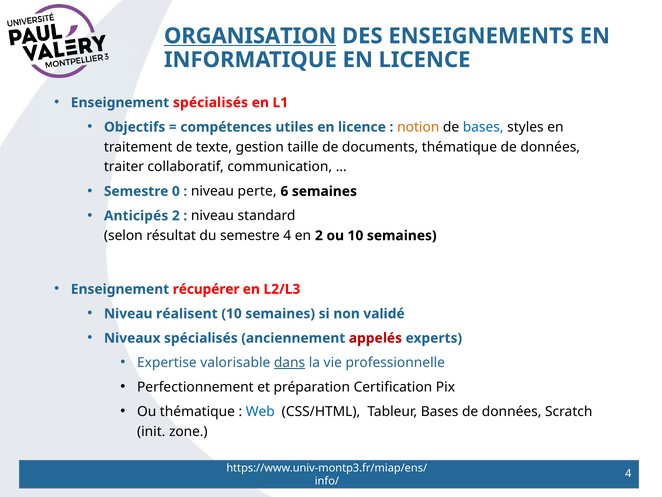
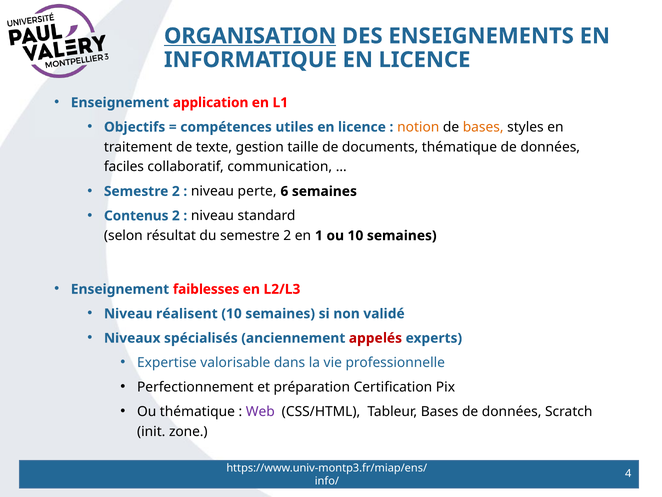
Enseignement spécialisés: spécialisés -> application
bases at (483, 127) colour: blue -> orange
traiter: traiter -> faciles
0 at (176, 191): 0 -> 2
Anticipés: Anticipés -> Contenus
du semestre 4: 4 -> 2
en 2: 2 -> 1
récupérer: récupérer -> faiblesses
dans underline: present -> none
Web colour: blue -> purple
